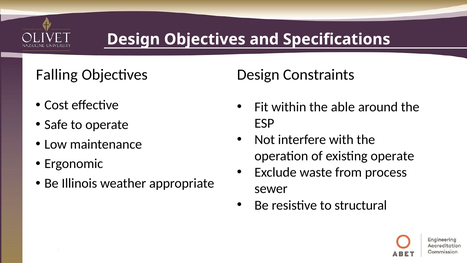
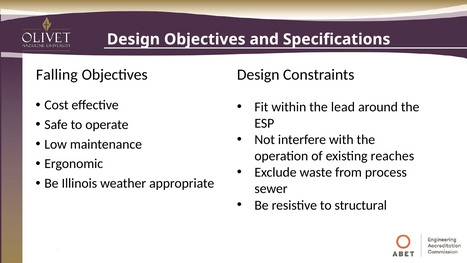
able: able -> lead
existing operate: operate -> reaches
